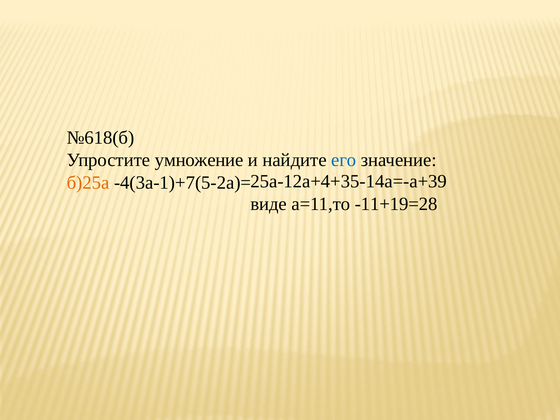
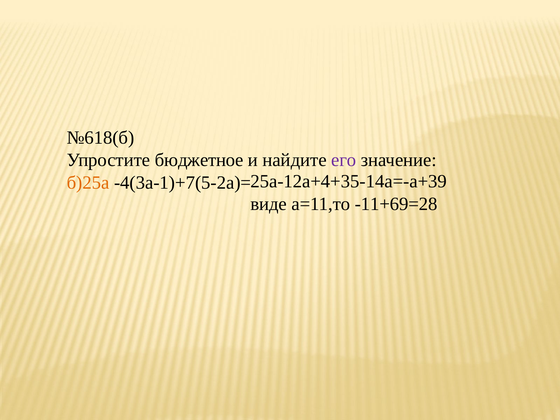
умножение: умножение -> бюджетное
его colour: blue -> purple
-11+19=28: -11+19=28 -> -11+69=28
